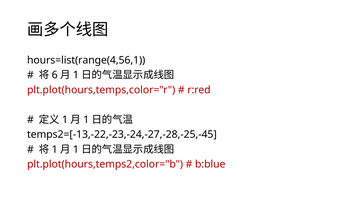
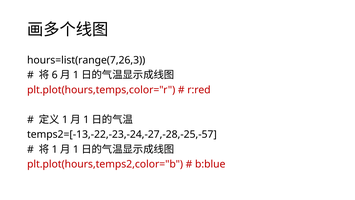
hours=list(range(4,56,1: hours=list(range(4,56,1 -> hours=list(range(7,26,3
temps2=[-13,-22,-23,-24,-27,-28,-25,-45: temps2=[-13,-22,-23,-24,-27,-28,-25,-45 -> temps2=[-13,-22,-23,-24,-27,-28,-25,-57
